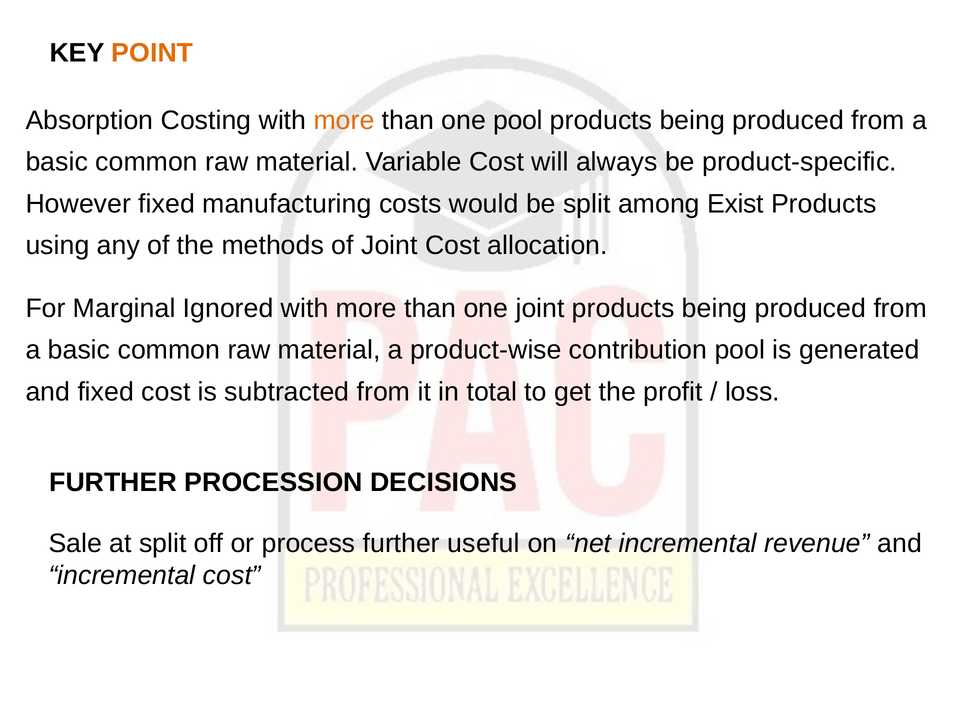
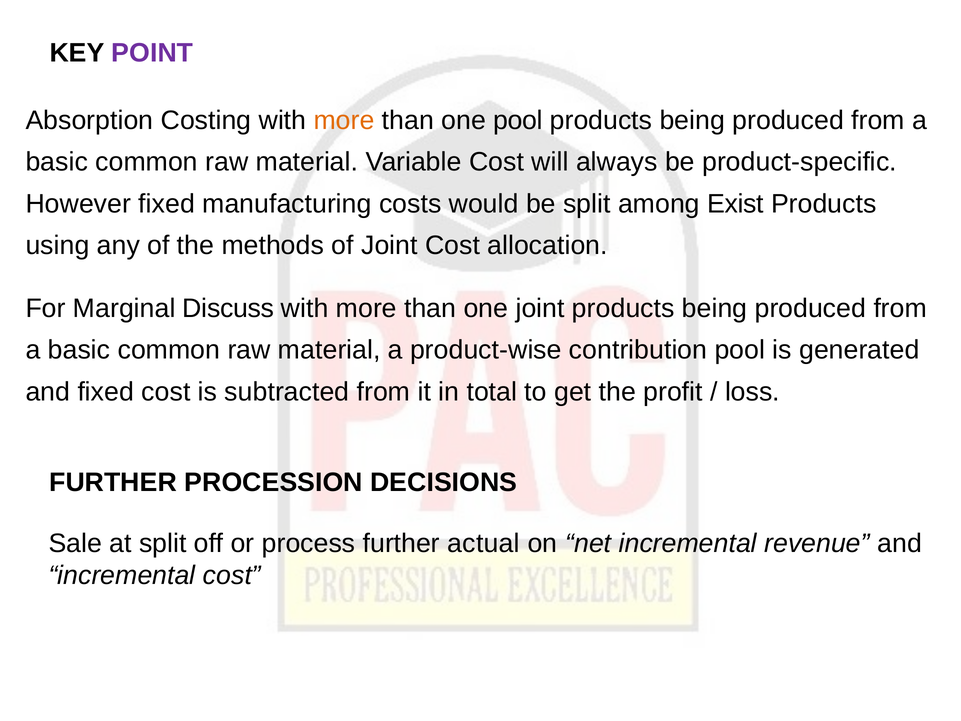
POINT colour: orange -> purple
Ignored: Ignored -> Discuss
useful: useful -> actual
